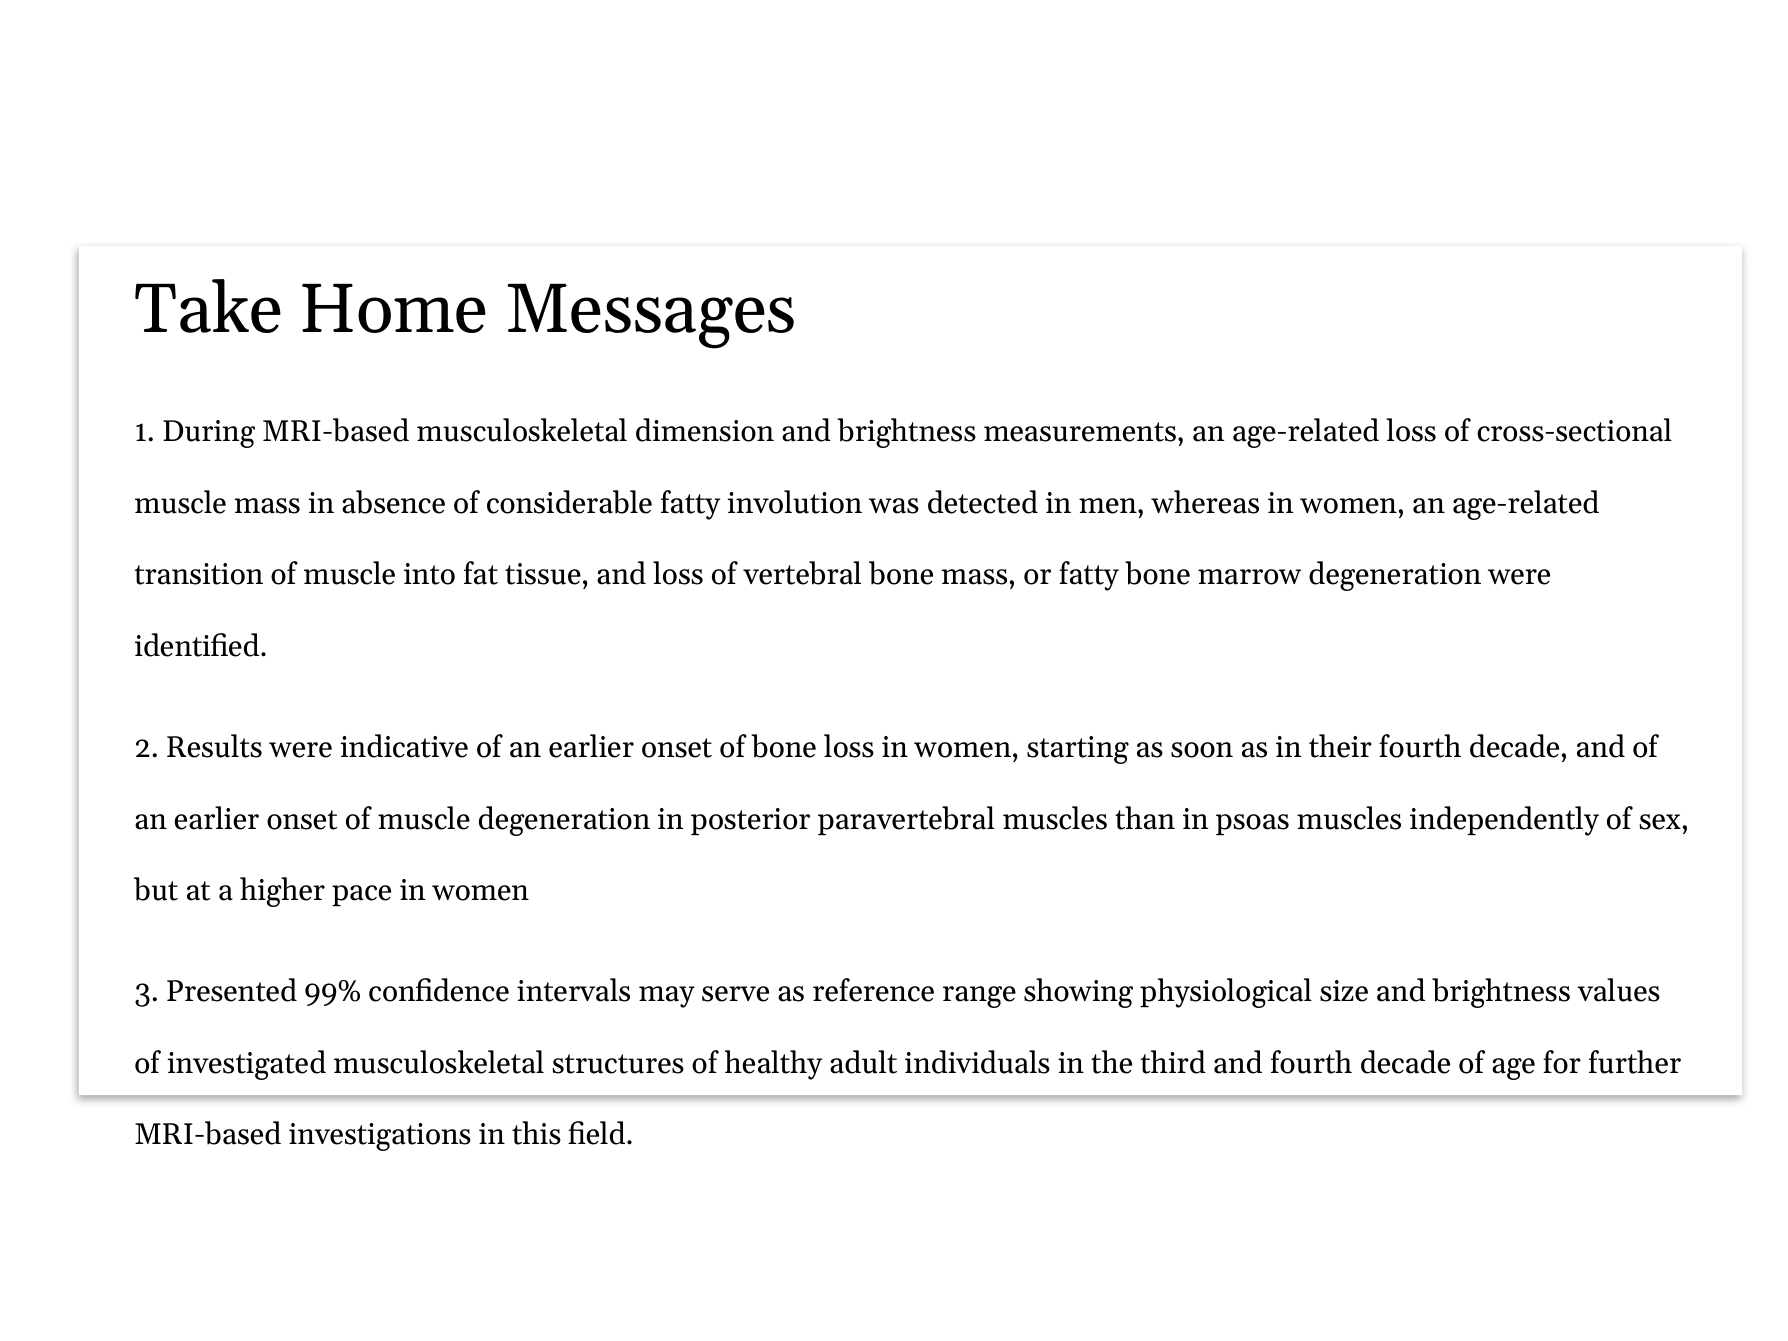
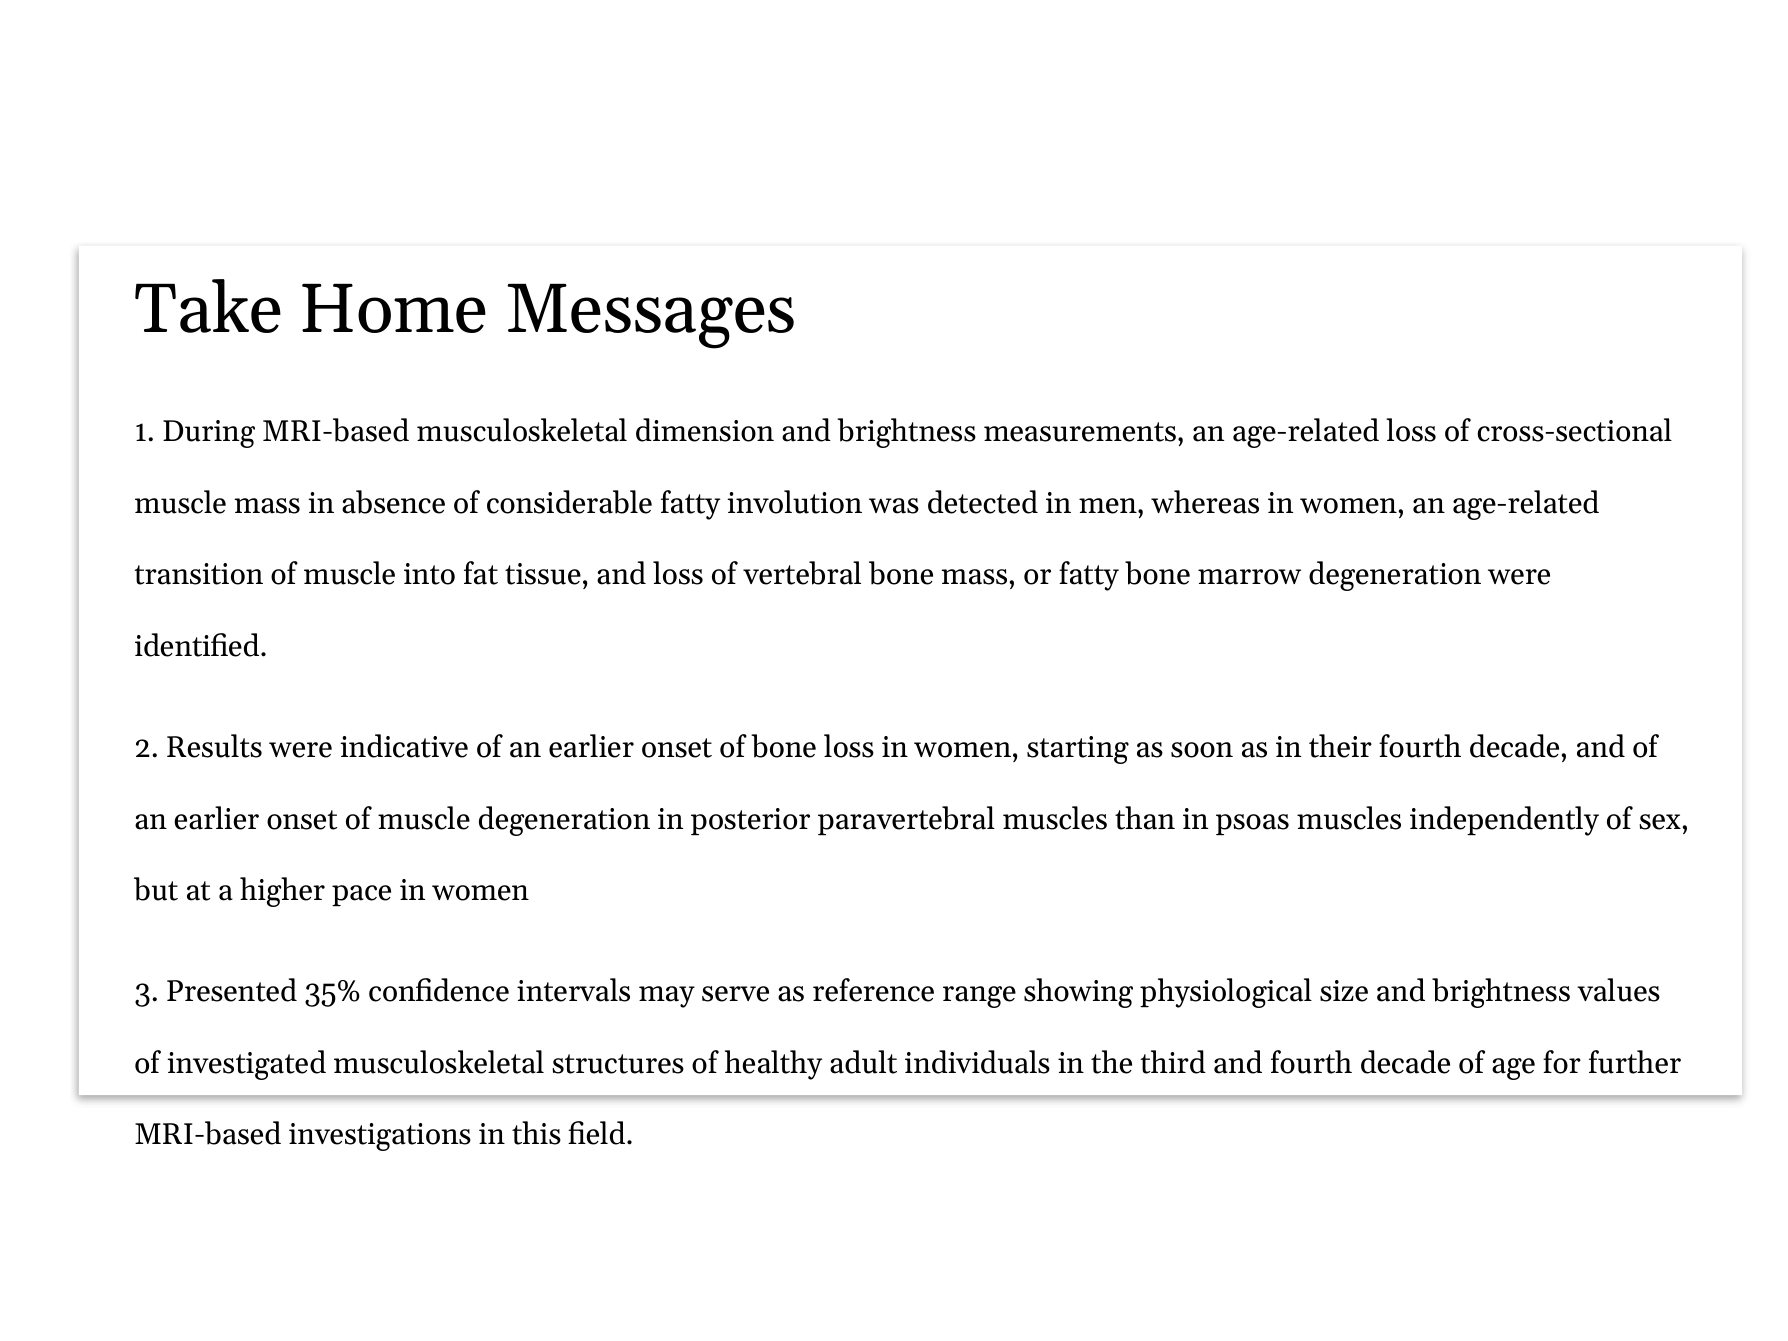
99%: 99% -> 35%
